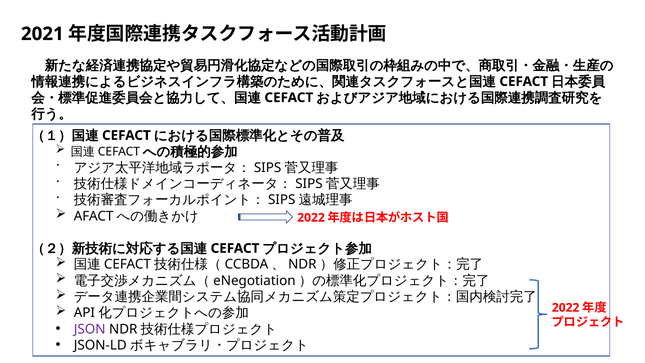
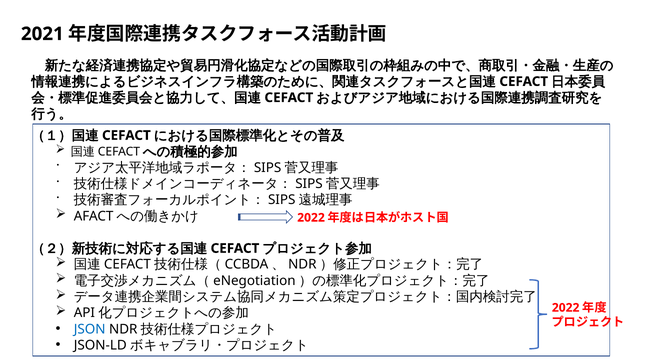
JSON colour: purple -> blue
